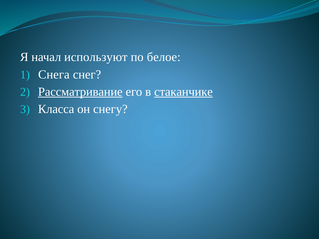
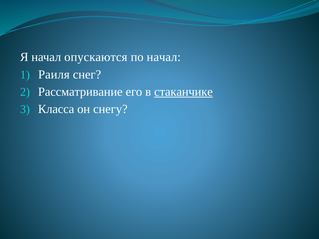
используют: используют -> опускаются
по белое: белое -> начал
Снега: Снега -> Раиля
Рассматривание underline: present -> none
